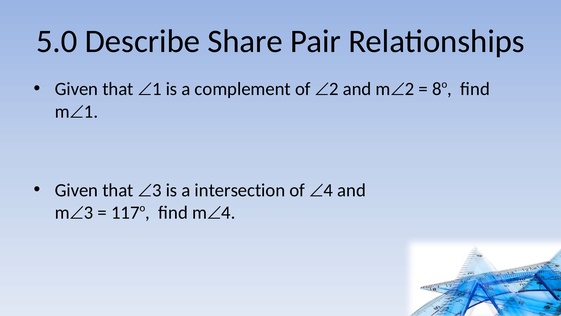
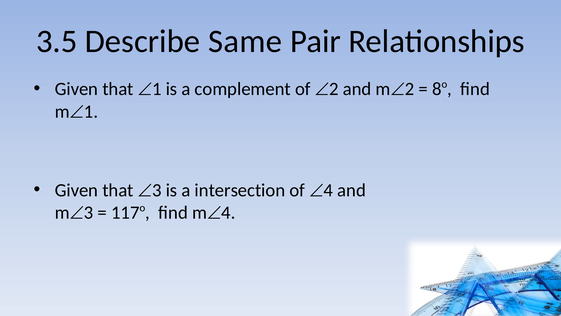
5.0: 5.0 -> 3.5
Share: Share -> Same
